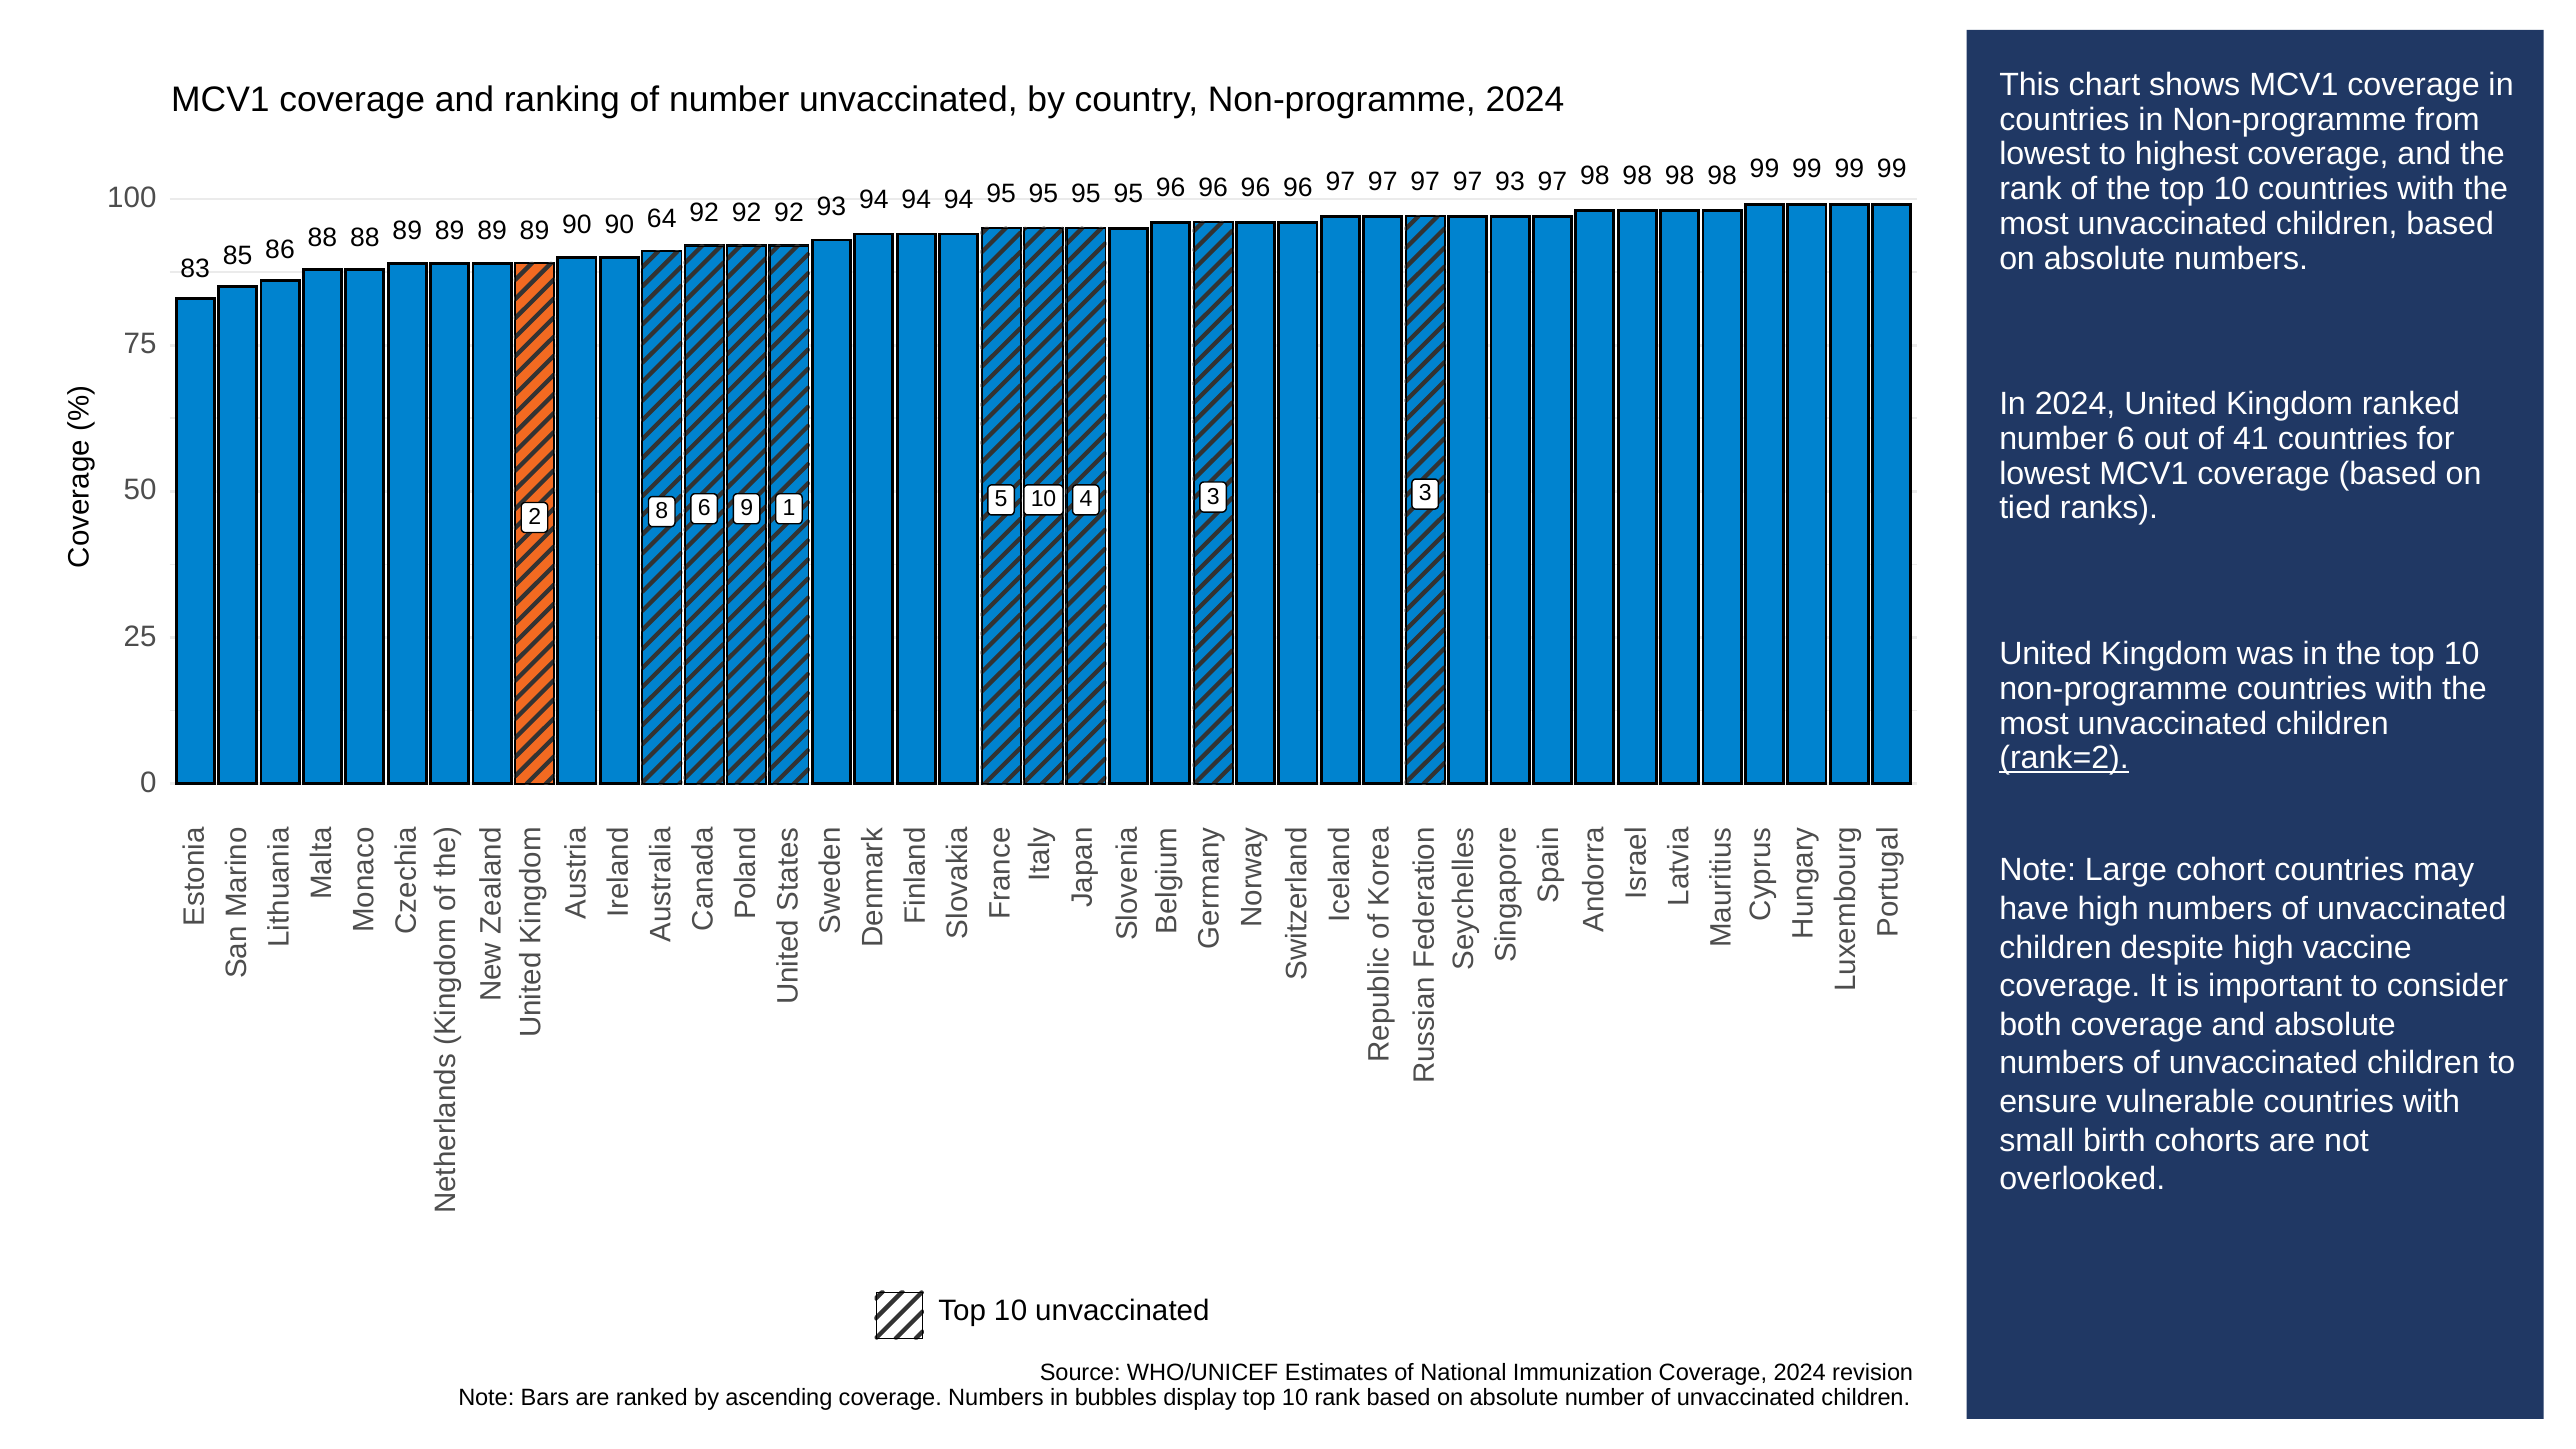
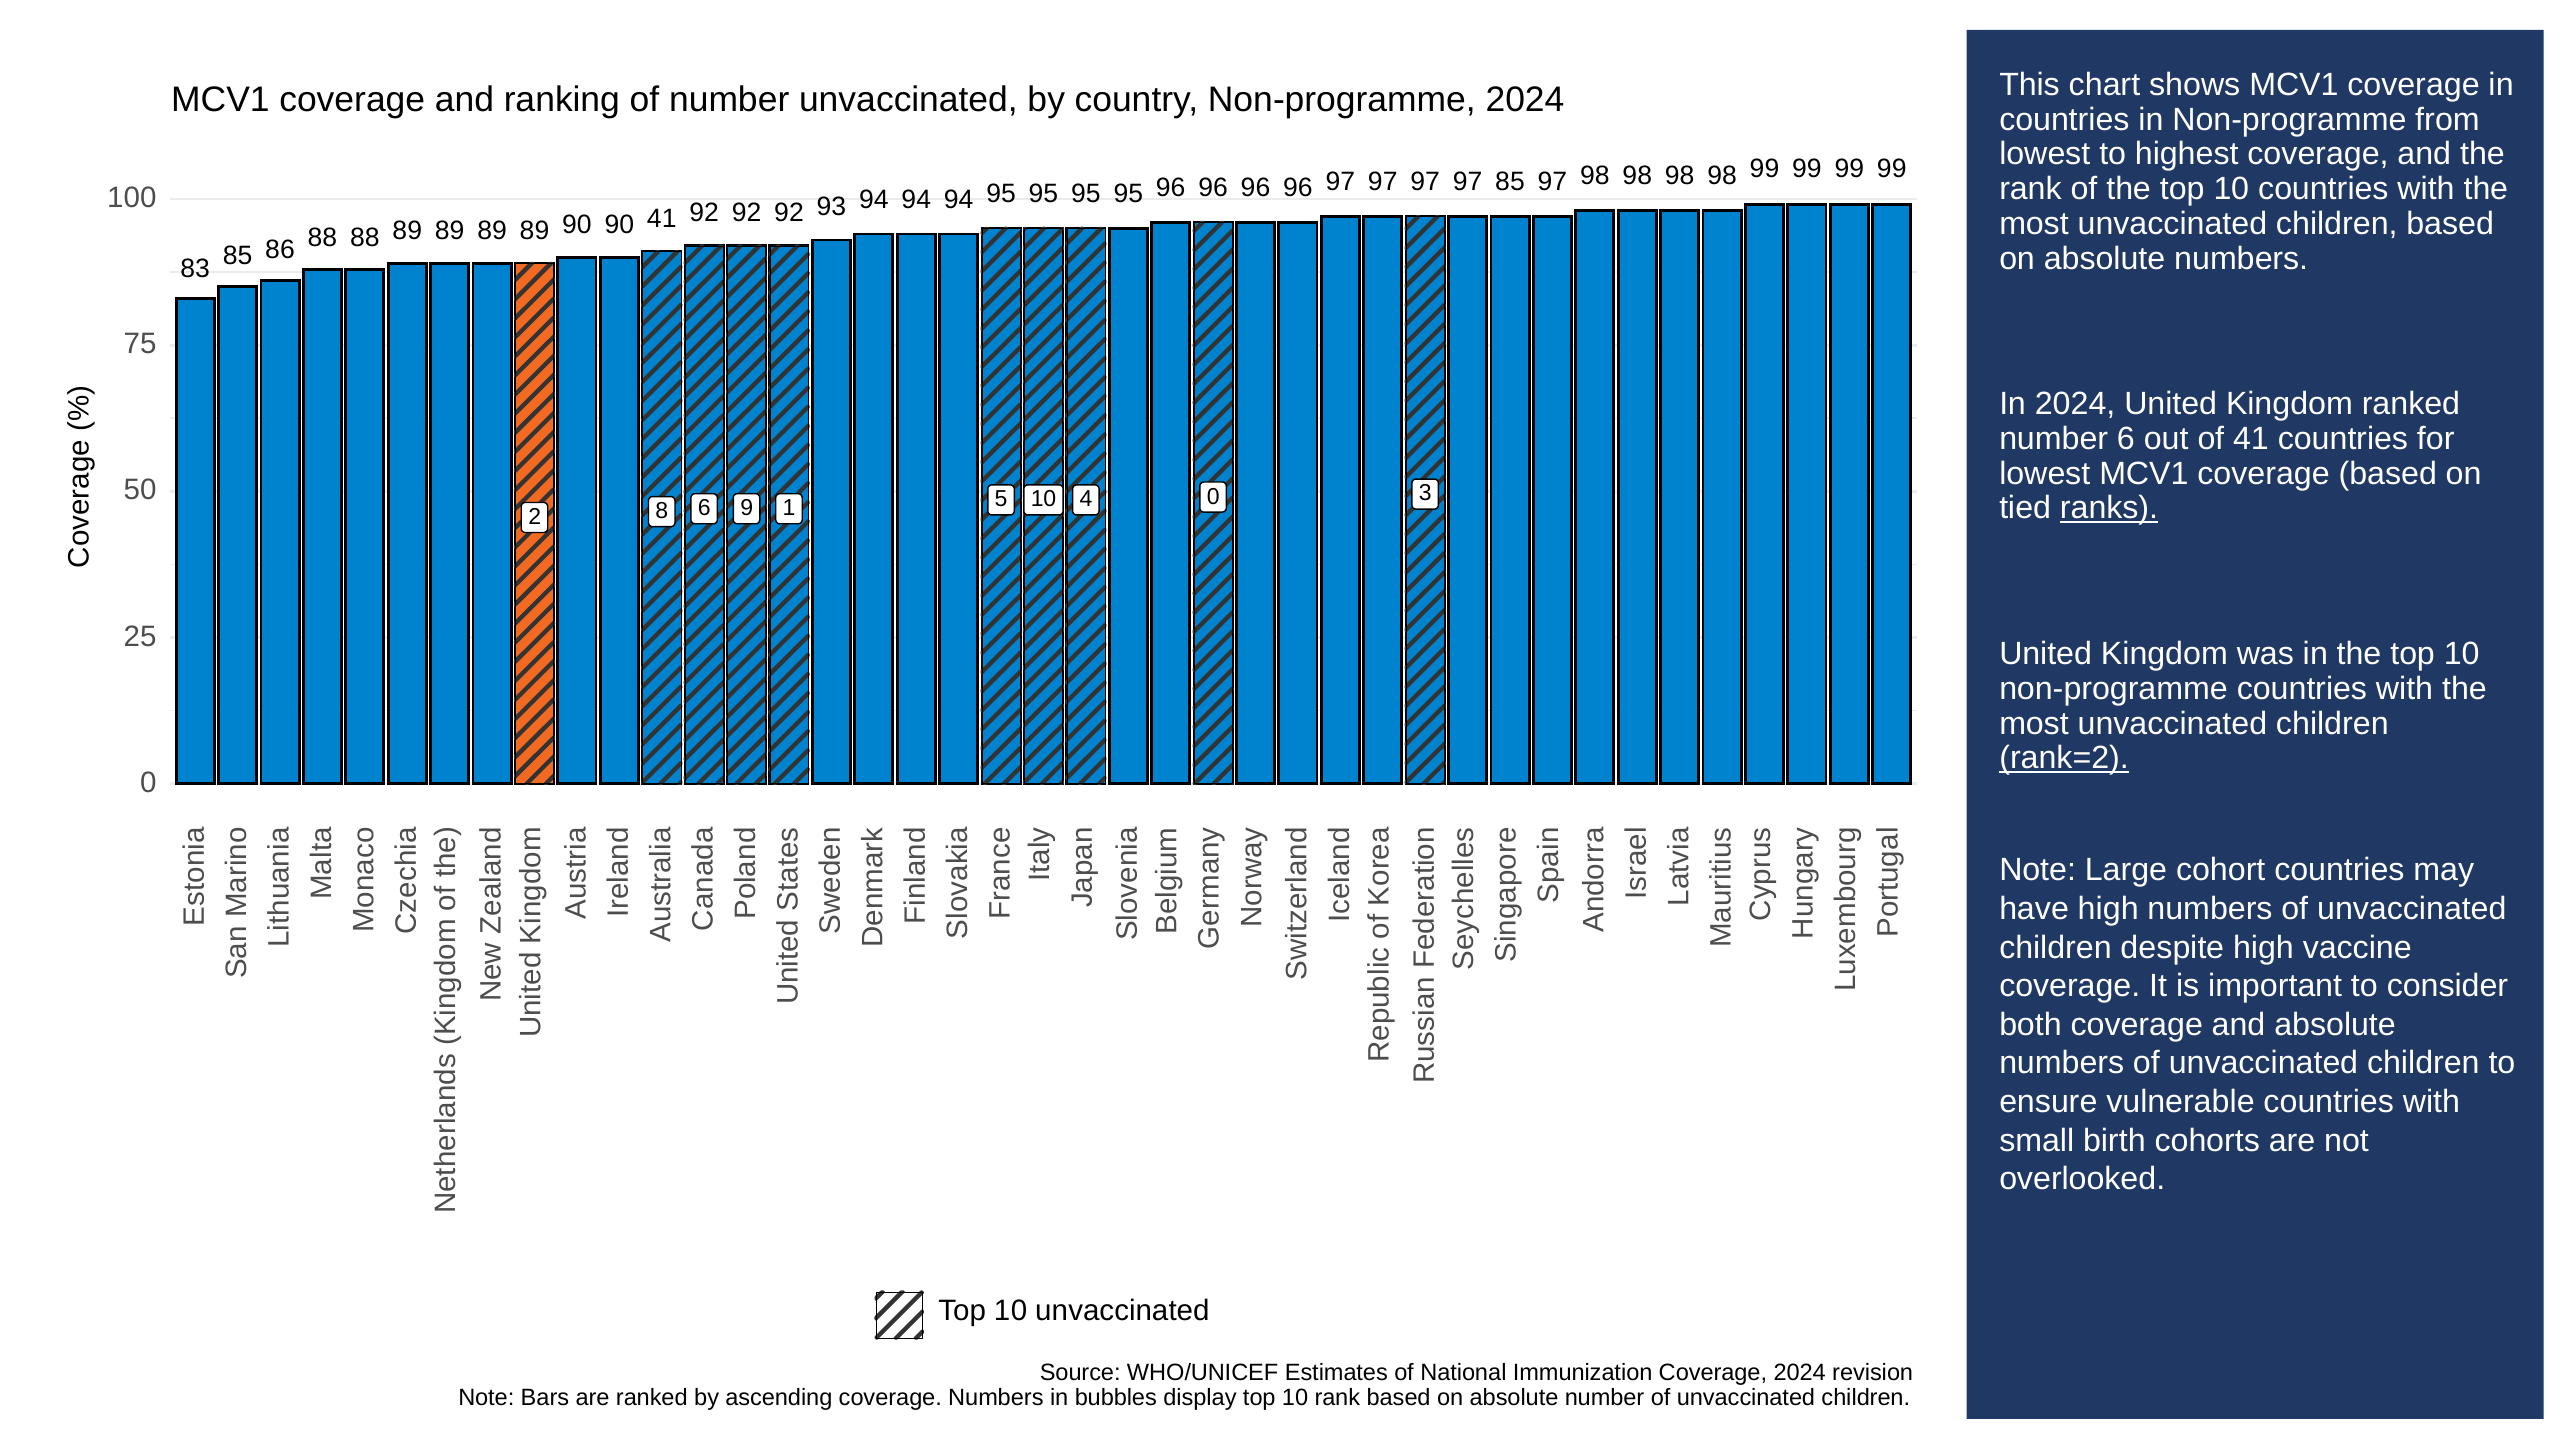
97 93: 93 -> 85
90 64: 64 -> 41
10 3: 3 -> 0
ranks underline: none -> present
